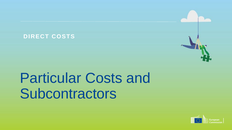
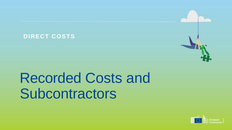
Particular: Particular -> Recorded
